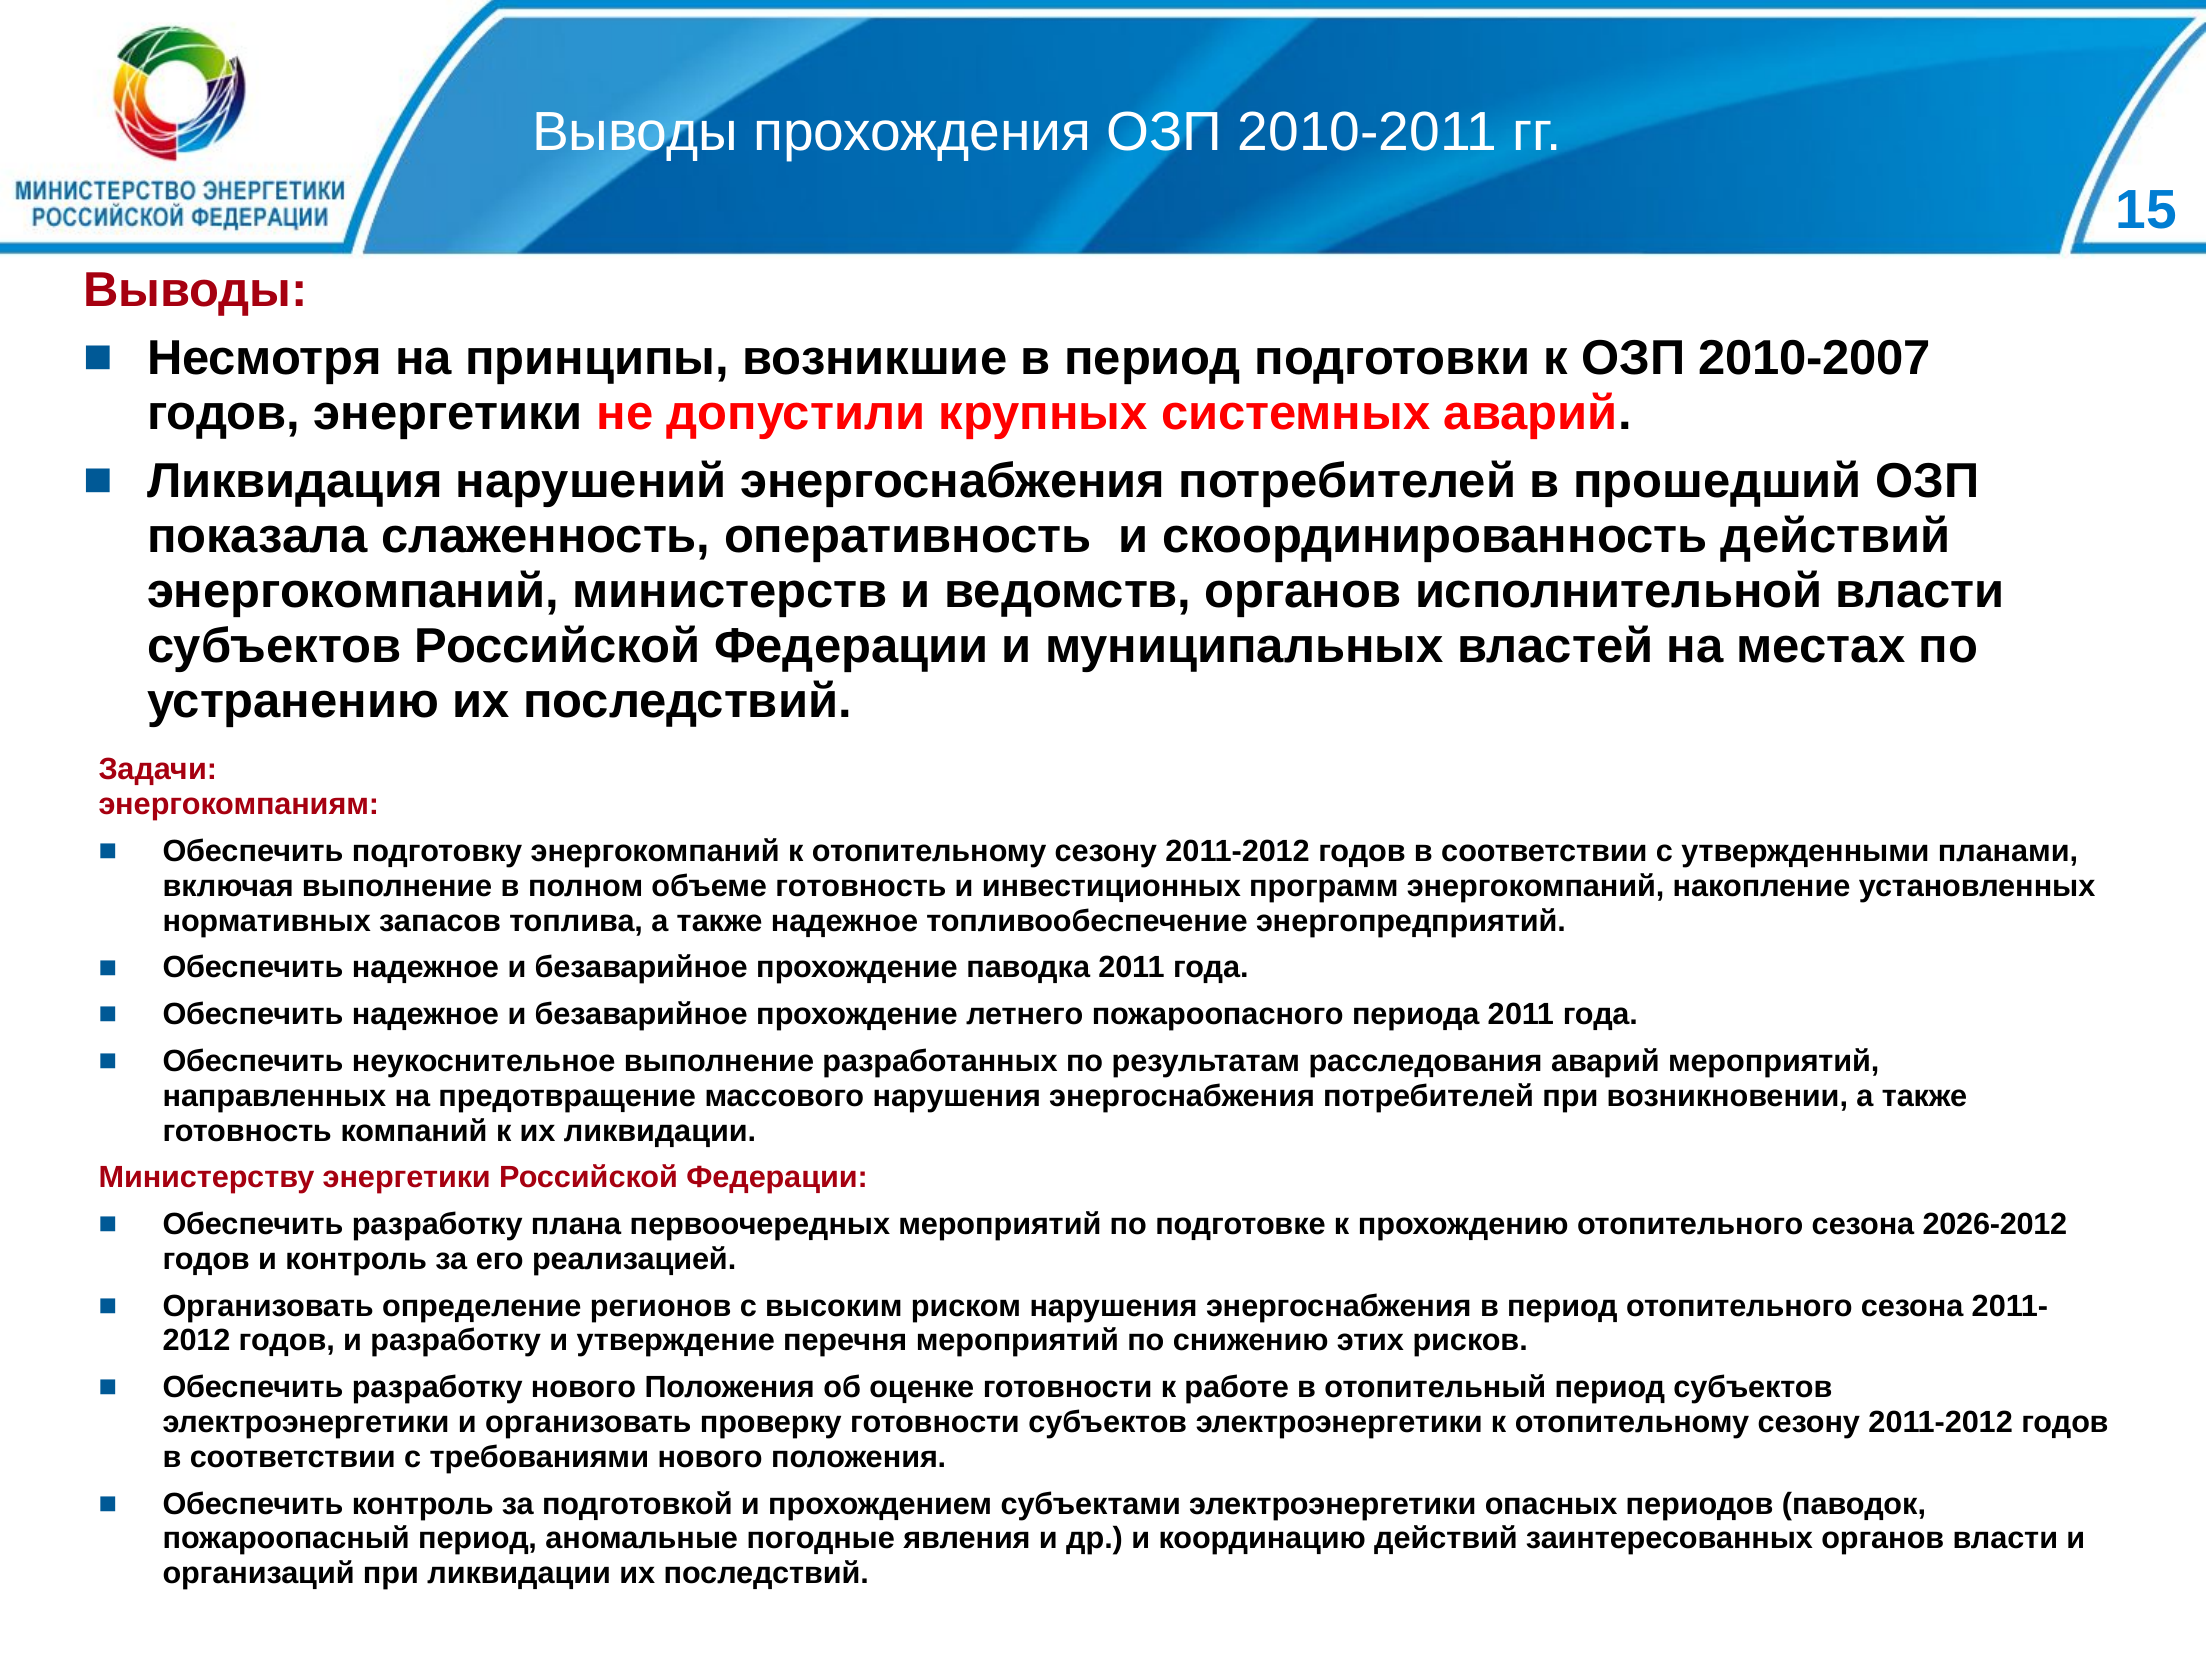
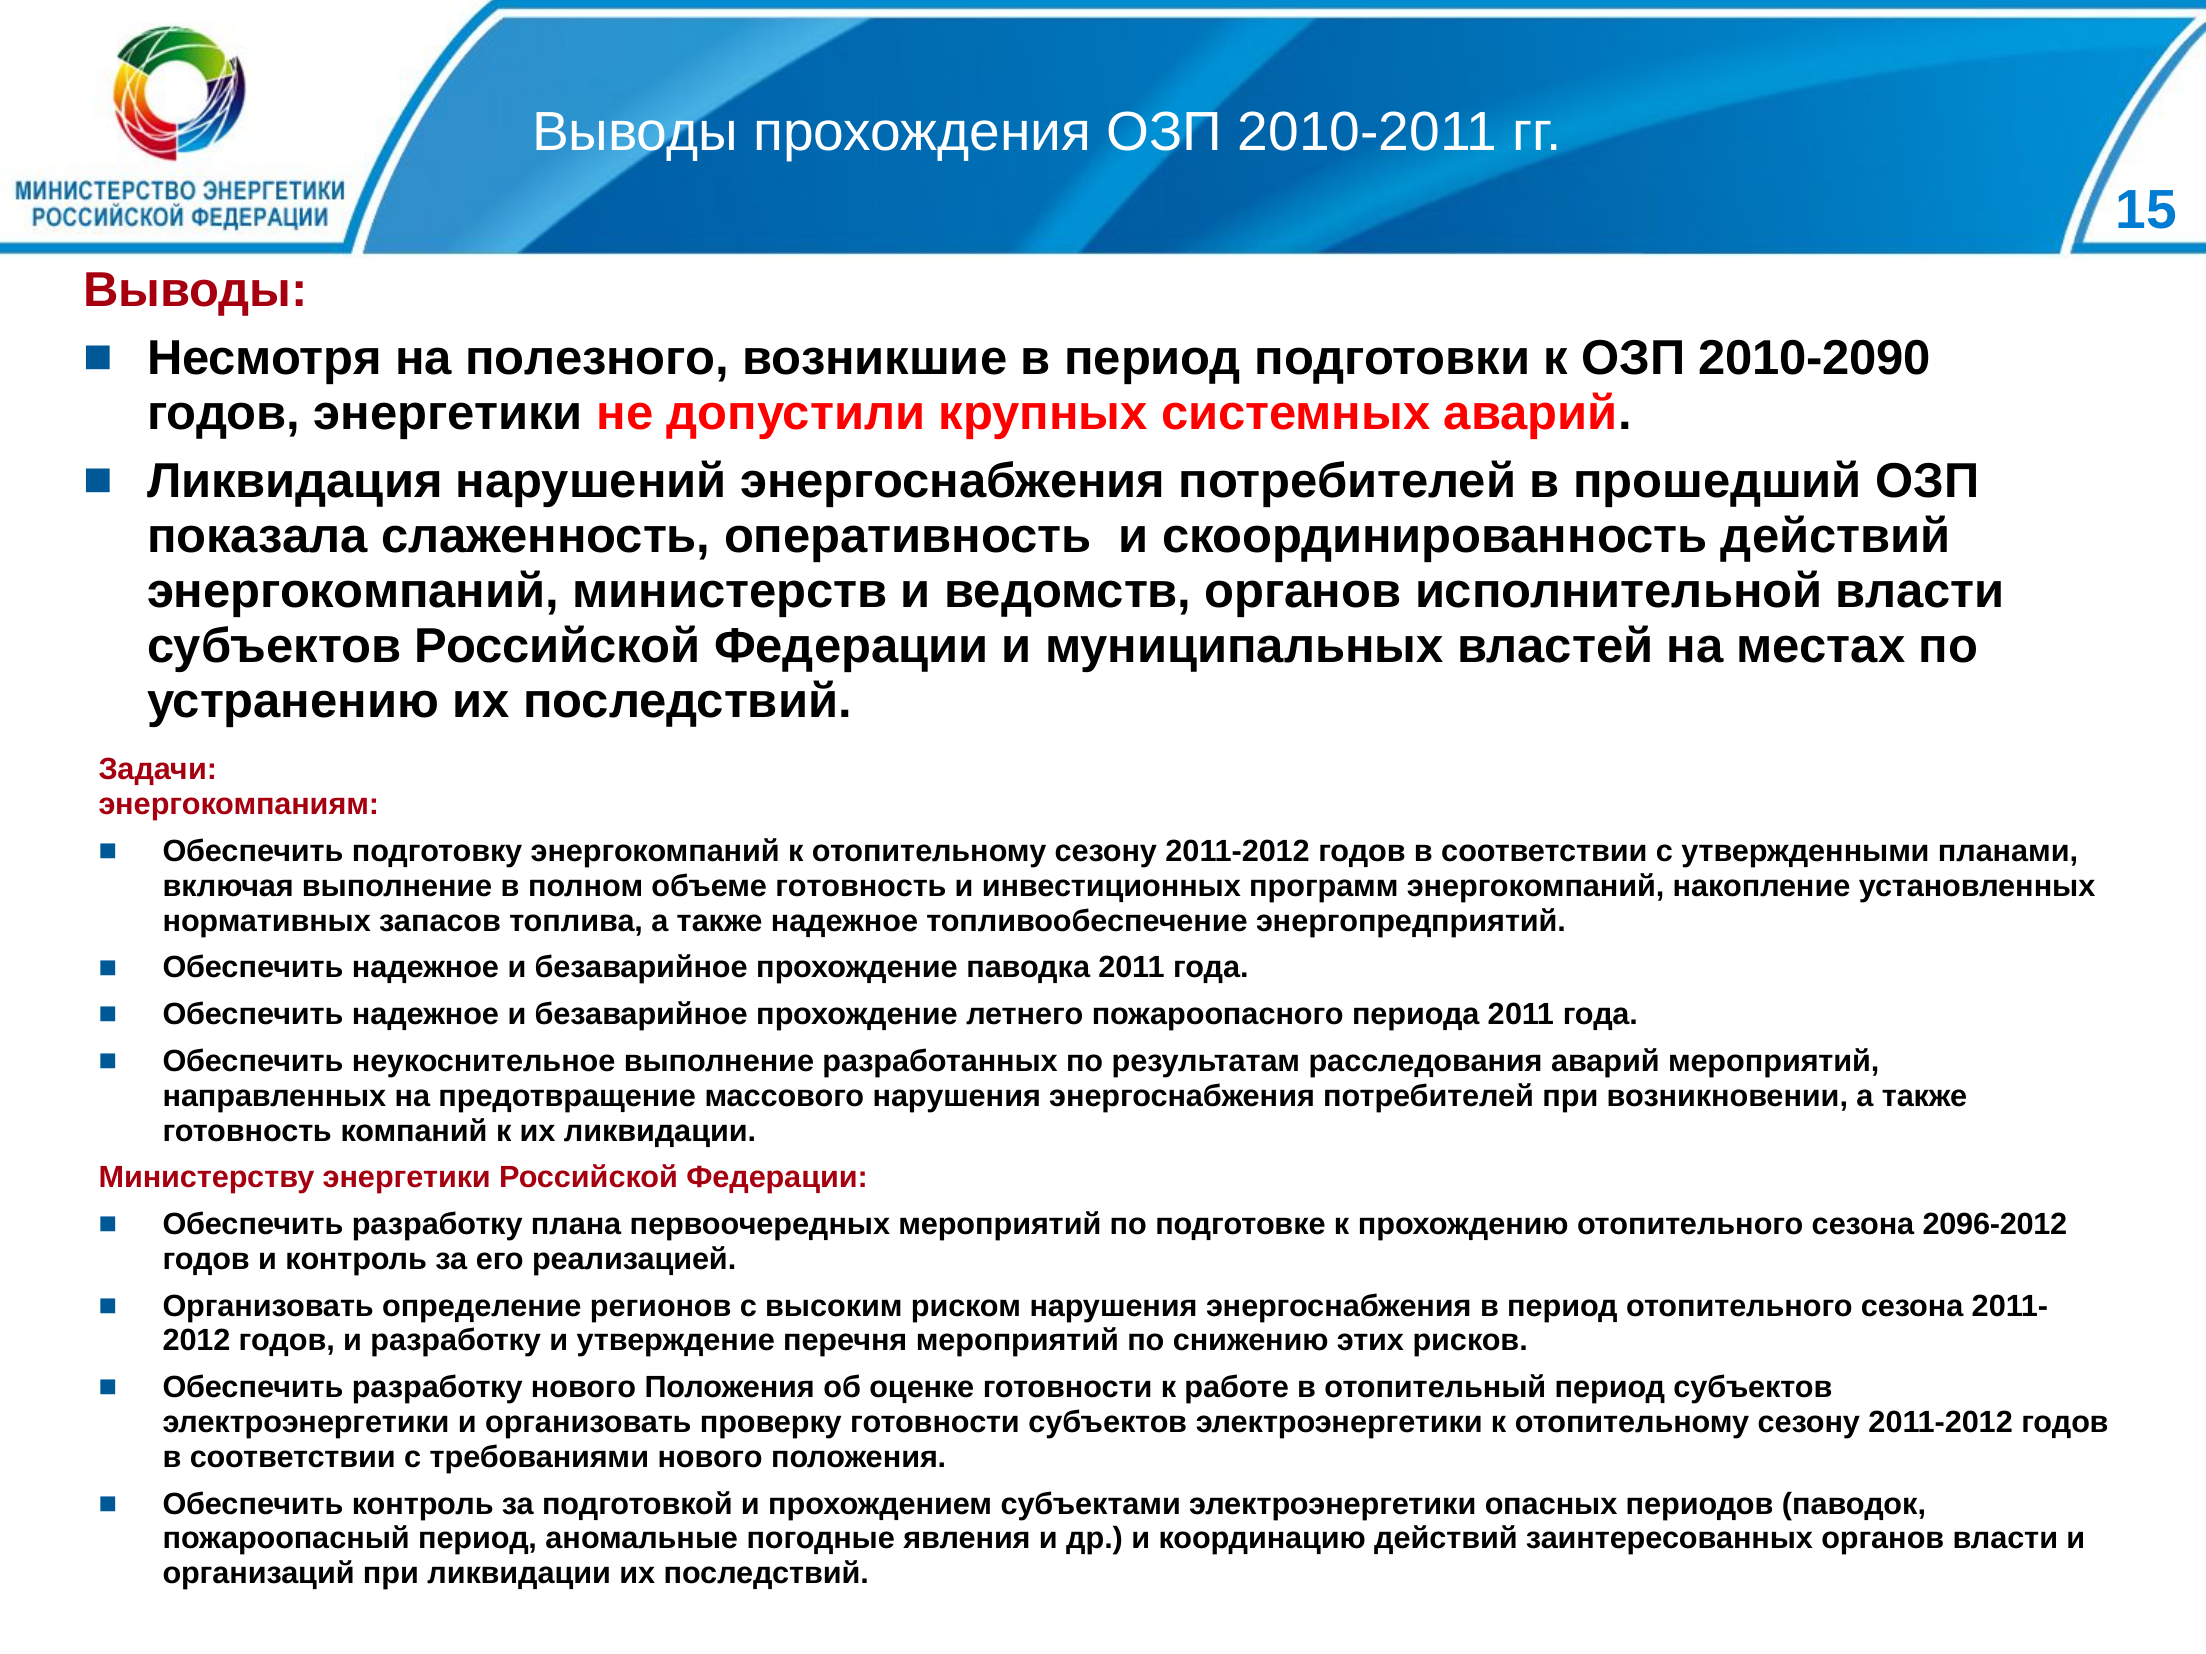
принципы: принципы -> полезного
2010-2007: 2010-2007 -> 2010-2090
2026-2012: 2026-2012 -> 2096-2012
